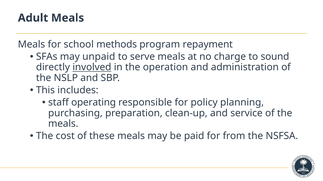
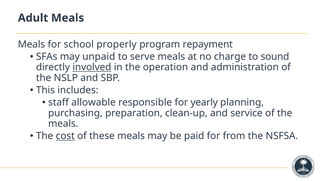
methods: methods -> properly
operating: operating -> allowable
policy: policy -> yearly
cost underline: none -> present
